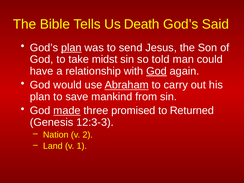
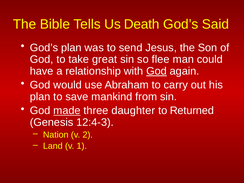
plan at (71, 48) underline: present -> none
midst: midst -> great
told: told -> flee
Abraham underline: present -> none
promised: promised -> daughter
12:3-3: 12:3-3 -> 12:4-3
